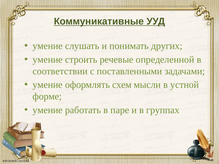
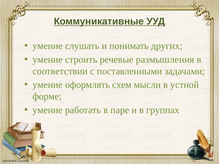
определенной: определенной -> размышления
